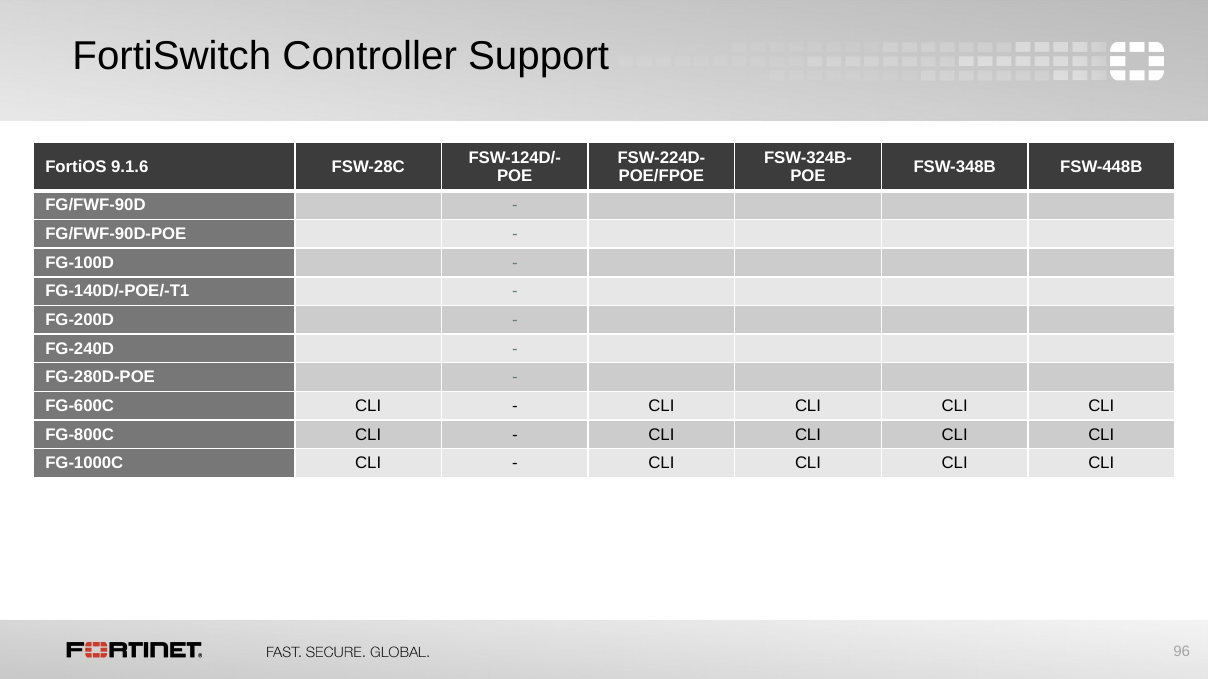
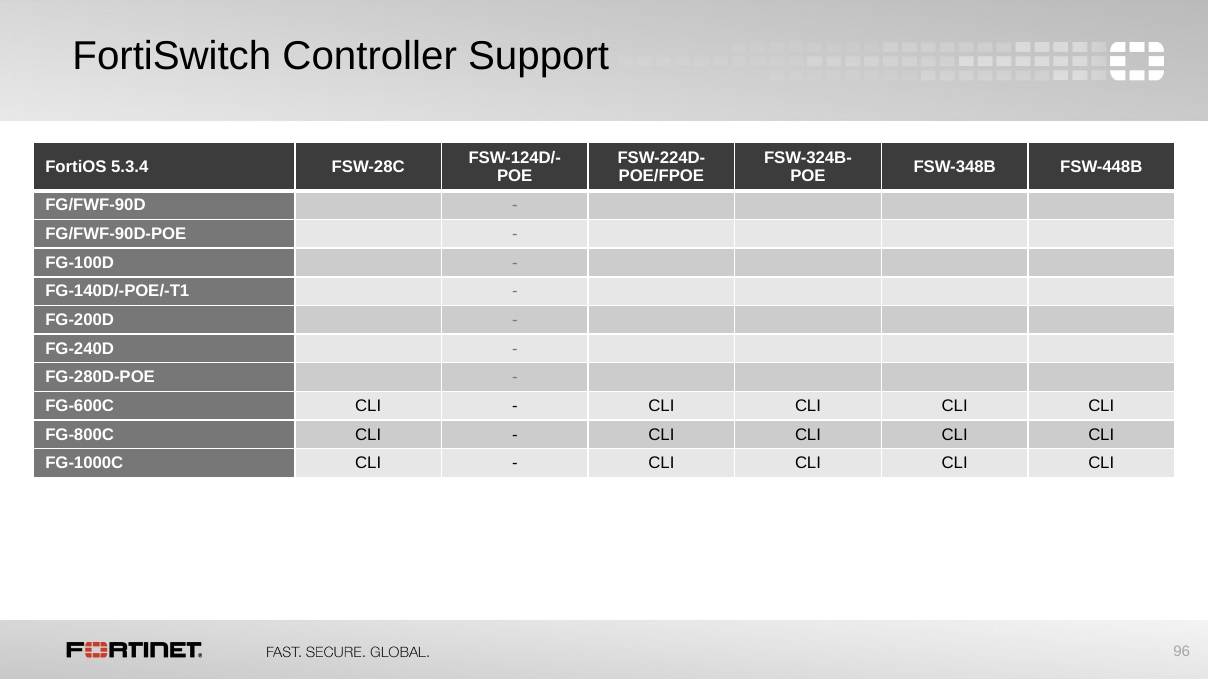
9.1.6: 9.1.6 -> 5.3.4
